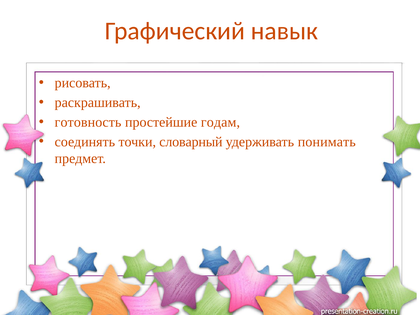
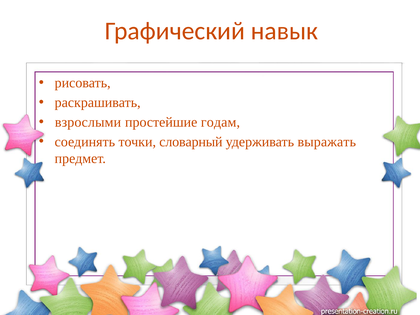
готовность: готовность -> взрослыми
понимать: понимать -> выражать
